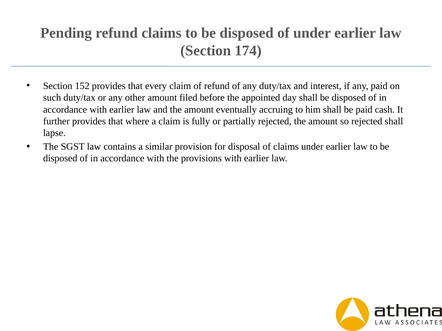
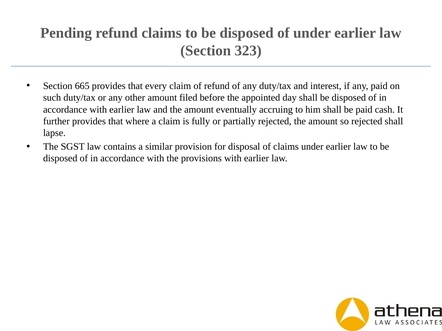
174: 174 -> 323
152: 152 -> 665
